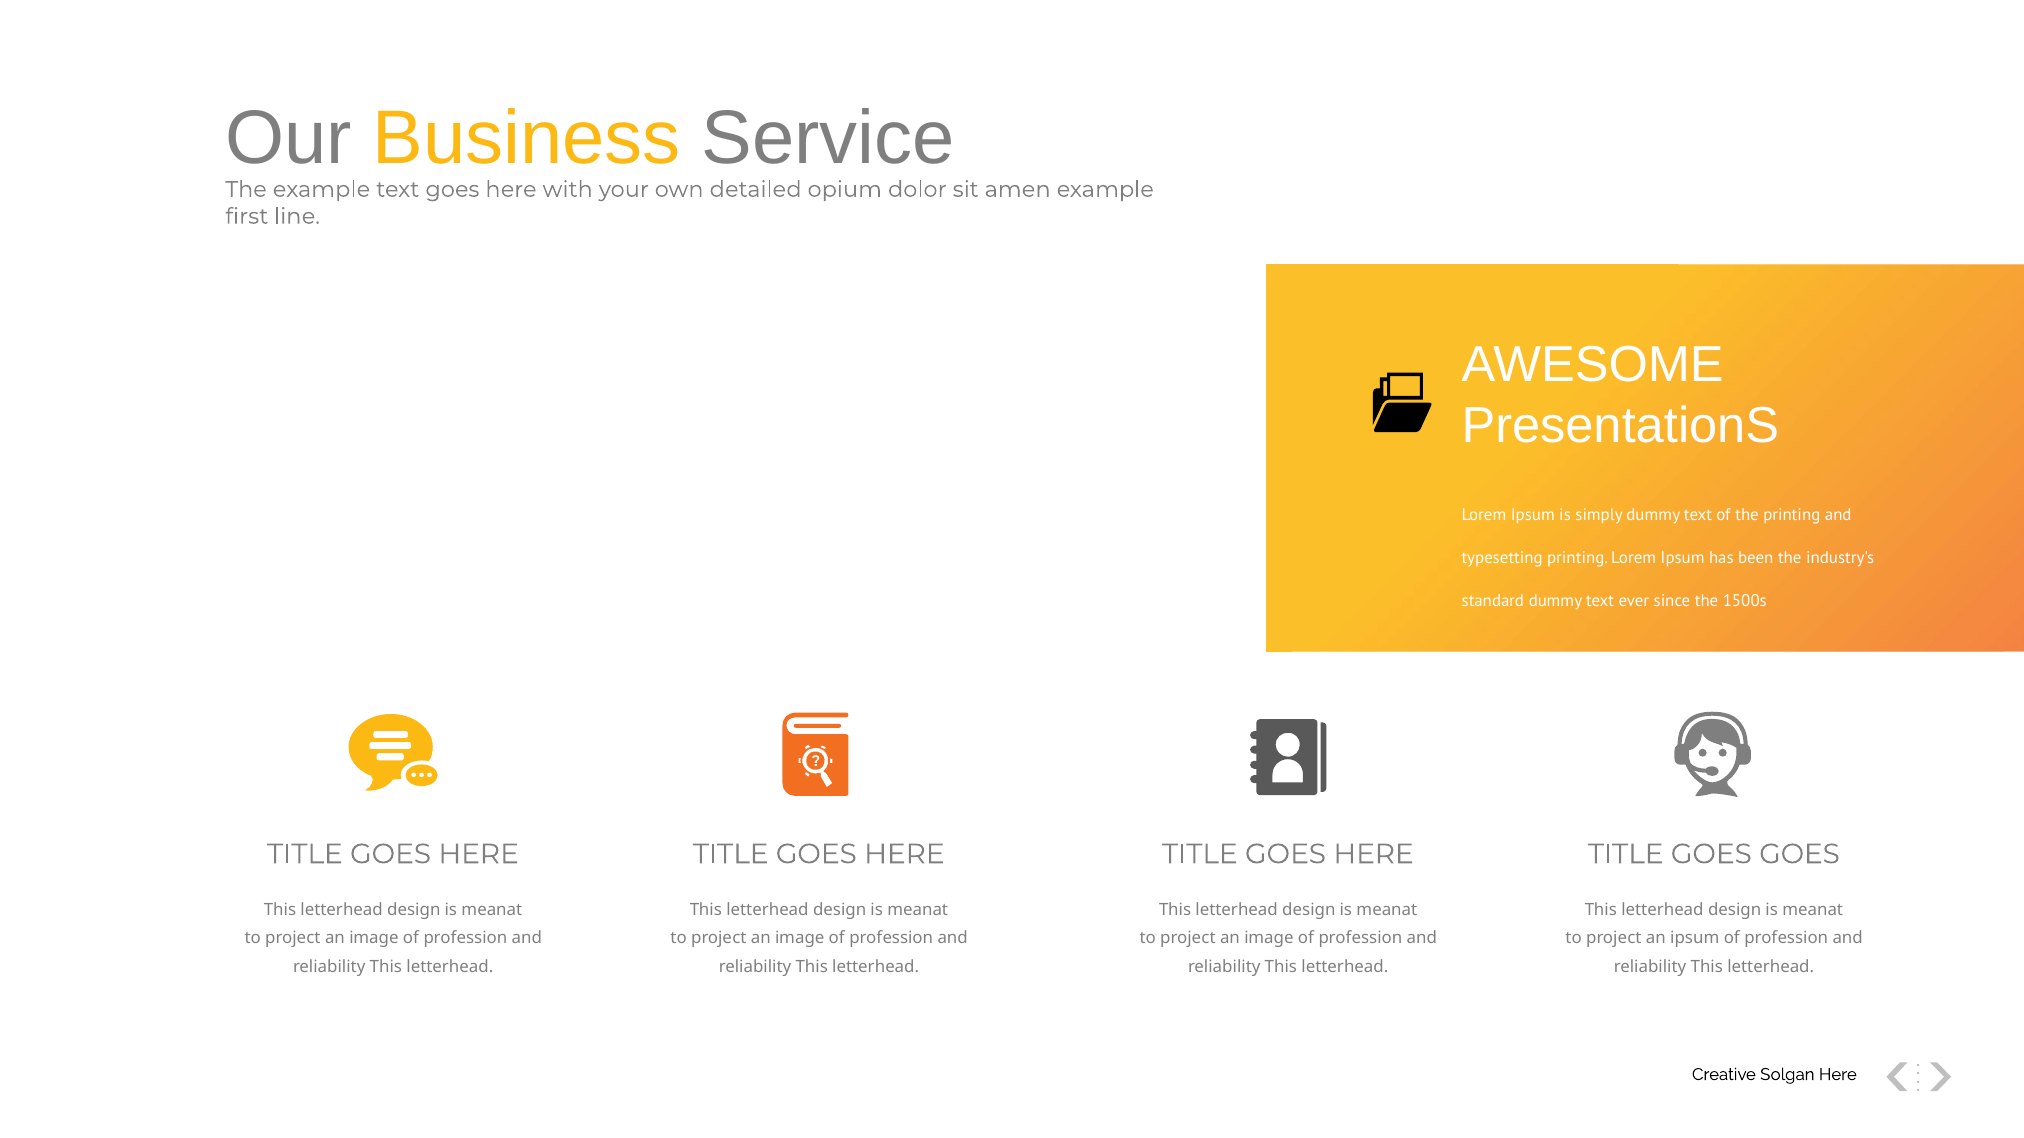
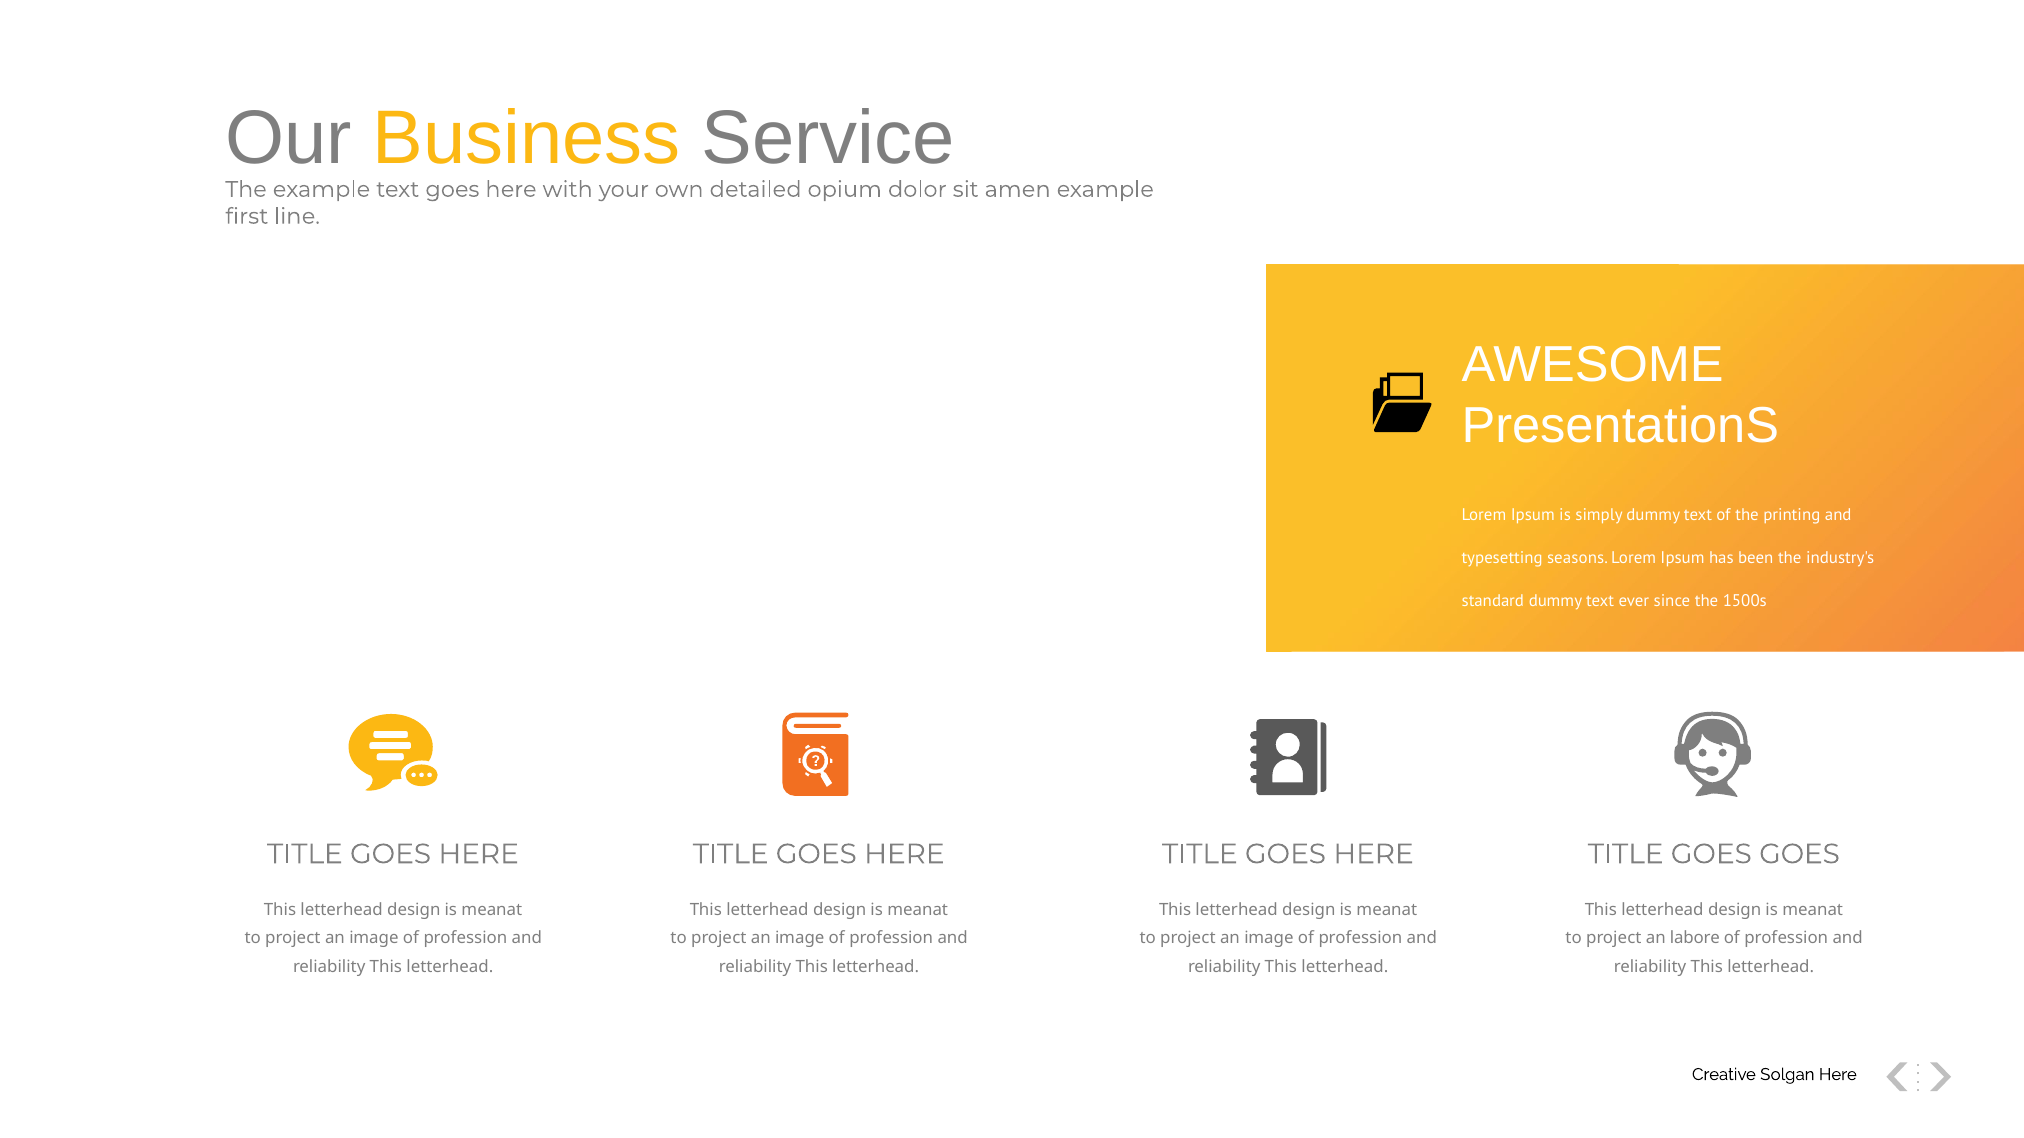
typesetting printing: printing -> seasons
an ipsum: ipsum -> labore
